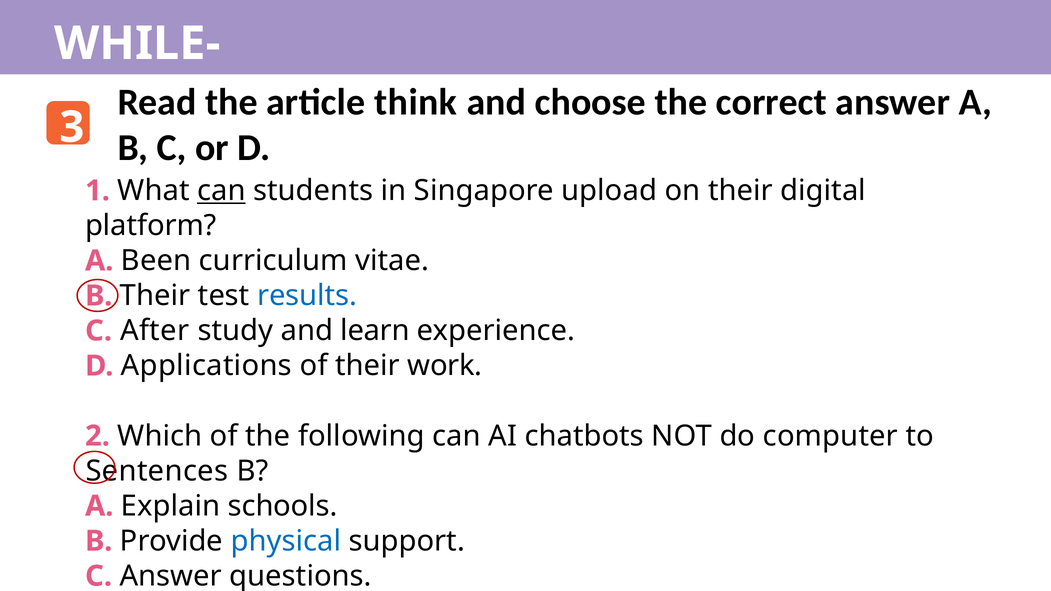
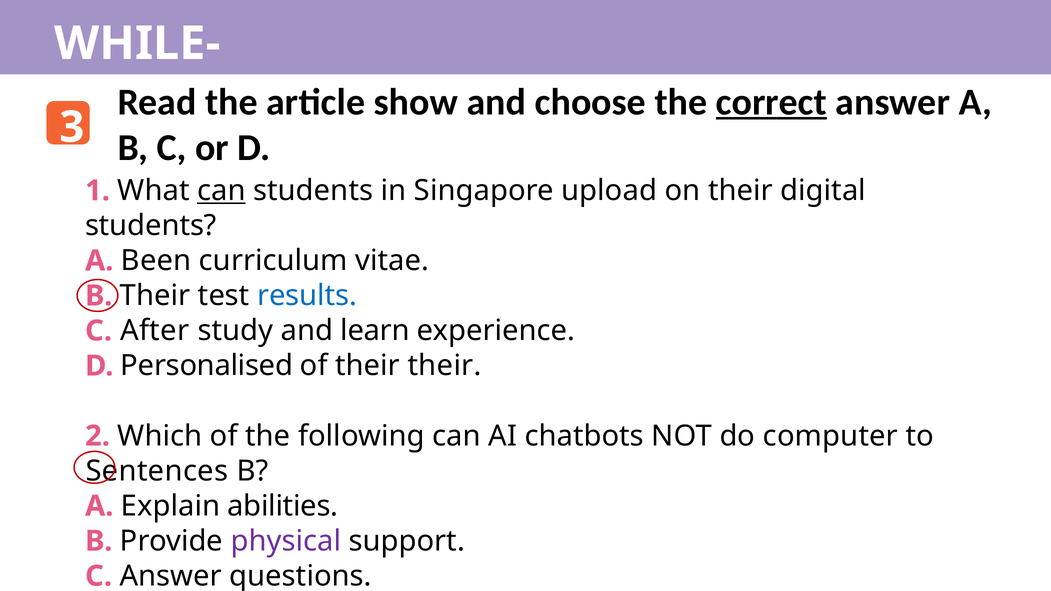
think: think -> show
correct underline: none -> present
platform at (151, 226): platform -> students
Applications: Applications -> Personalised
their work: work -> their
schools: schools -> abilities
physical colour: blue -> purple
